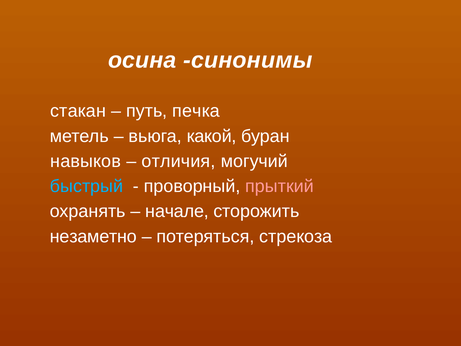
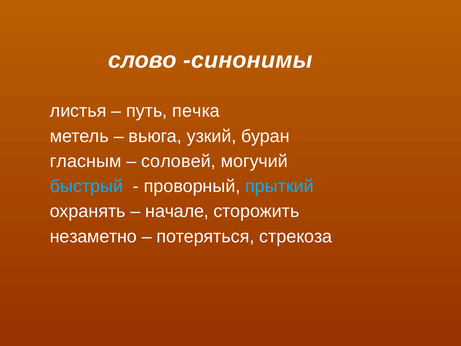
осина: осина -> слово
стакан: стакан -> листья
какой: какой -> узкий
навыков: навыков -> гласным
отличия: отличия -> соловей
прыткий colour: pink -> light blue
